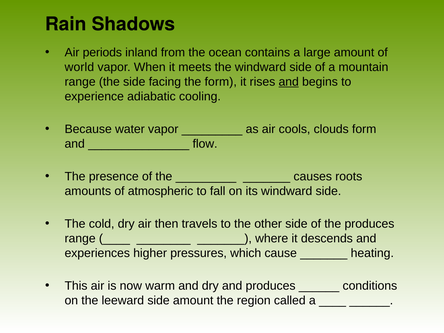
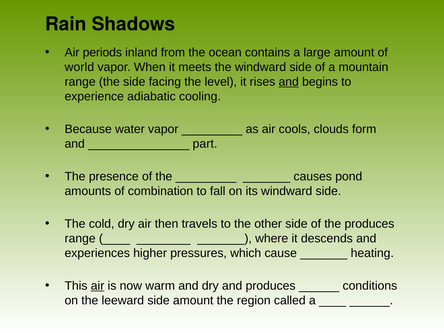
the form: form -> level
flow: flow -> part
roots: roots -> pond
atmospheric: atmospheric -> combination
air at (98, 286) underline: none -> present
